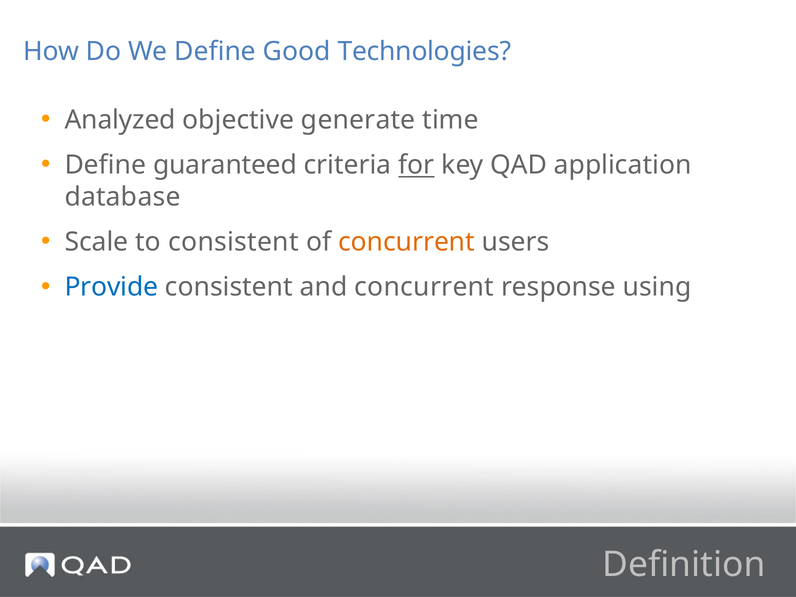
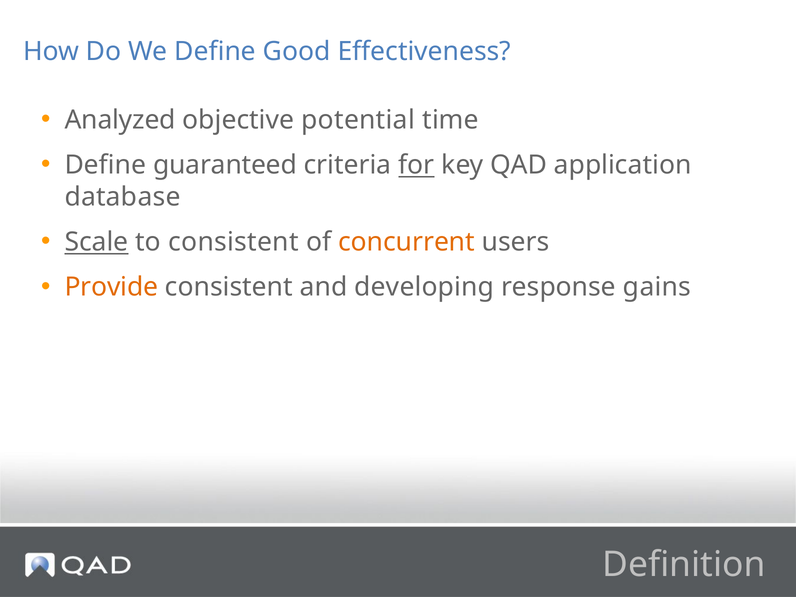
Technologies: Technologies -> Effectiveness
generate: generate -> potential
Scale underline: none -> present
Provide colour: blue -> orange
and concurrent: concurrent -> developing
using: using -> gains
